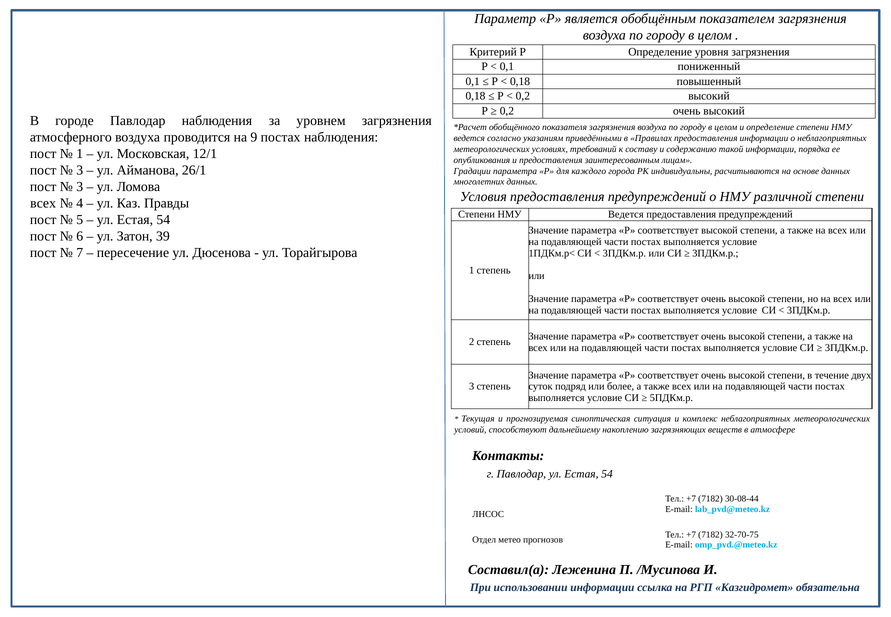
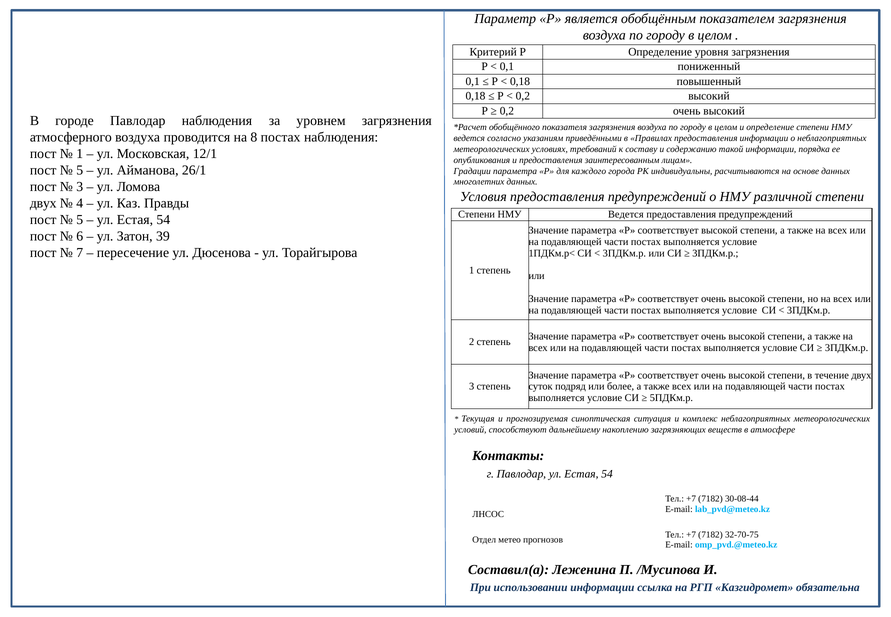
9: 9 -> 8
3 at (80, 170): 3 -> 5
всех at (43, 203): всех -> двух
